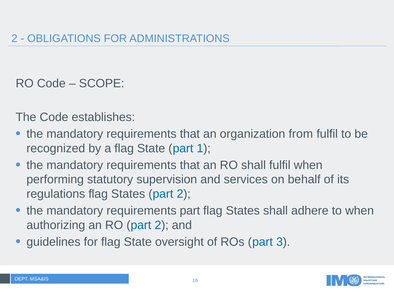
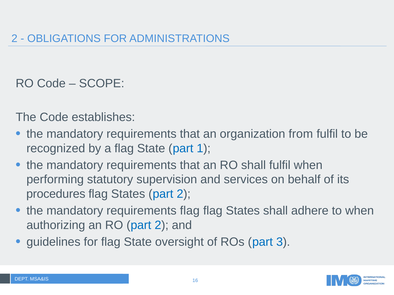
regulations: regulations -> procedures
requirements part: part -> flag
